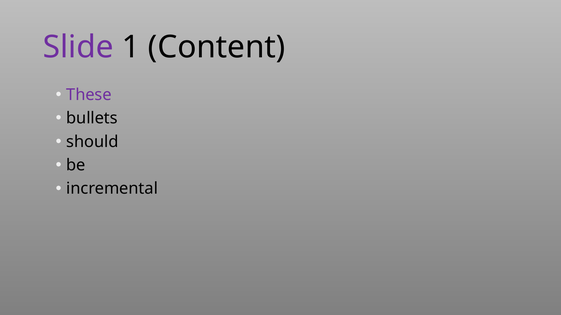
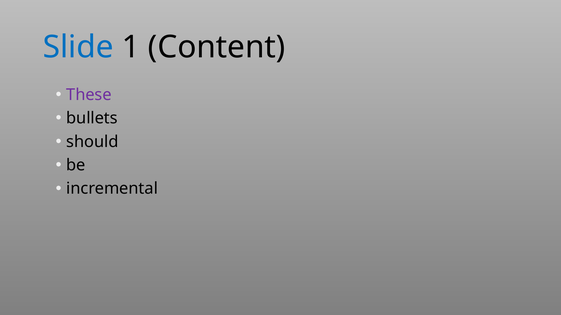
Slide colour: purple -> blue
